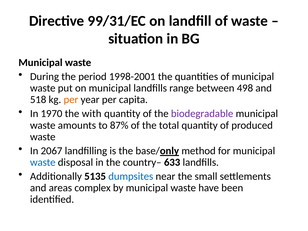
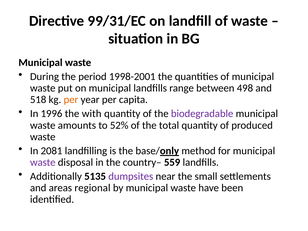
1970: 1970 -> 1996
87%: 87% -> 52%
2067: 2067 -> 2081
waste at (43, 162) colour: blue -> purple
633: 633 -> 559
dumpsites colour: blue -> purple
complex: complex -> regional
